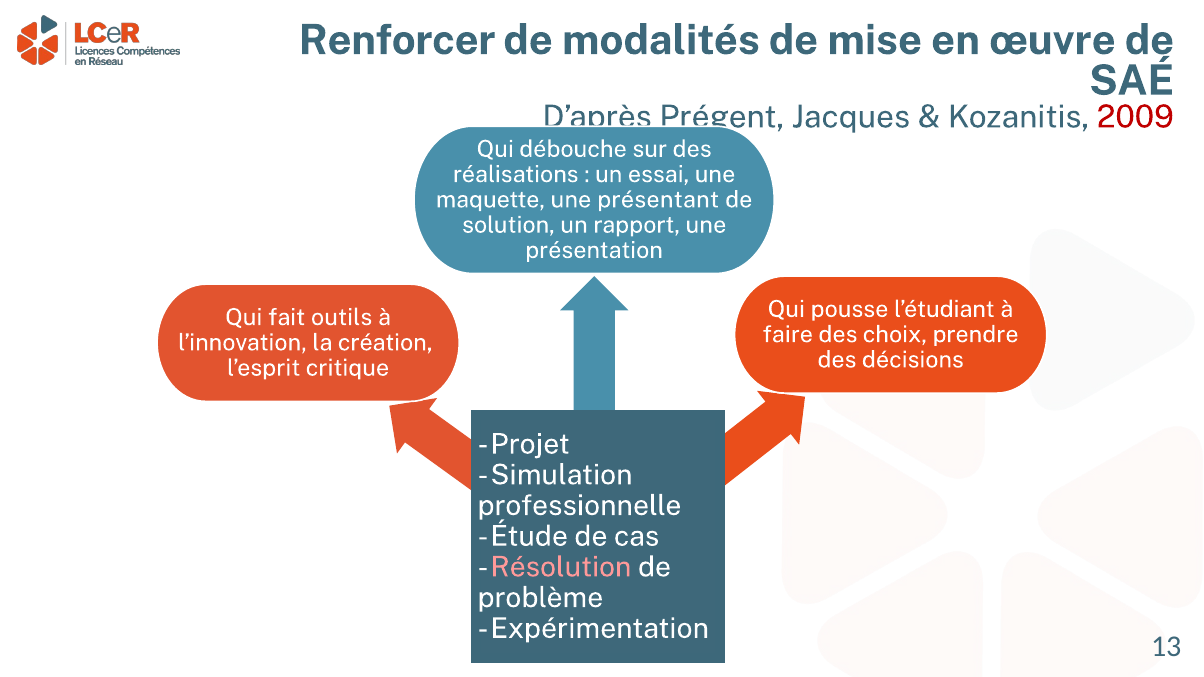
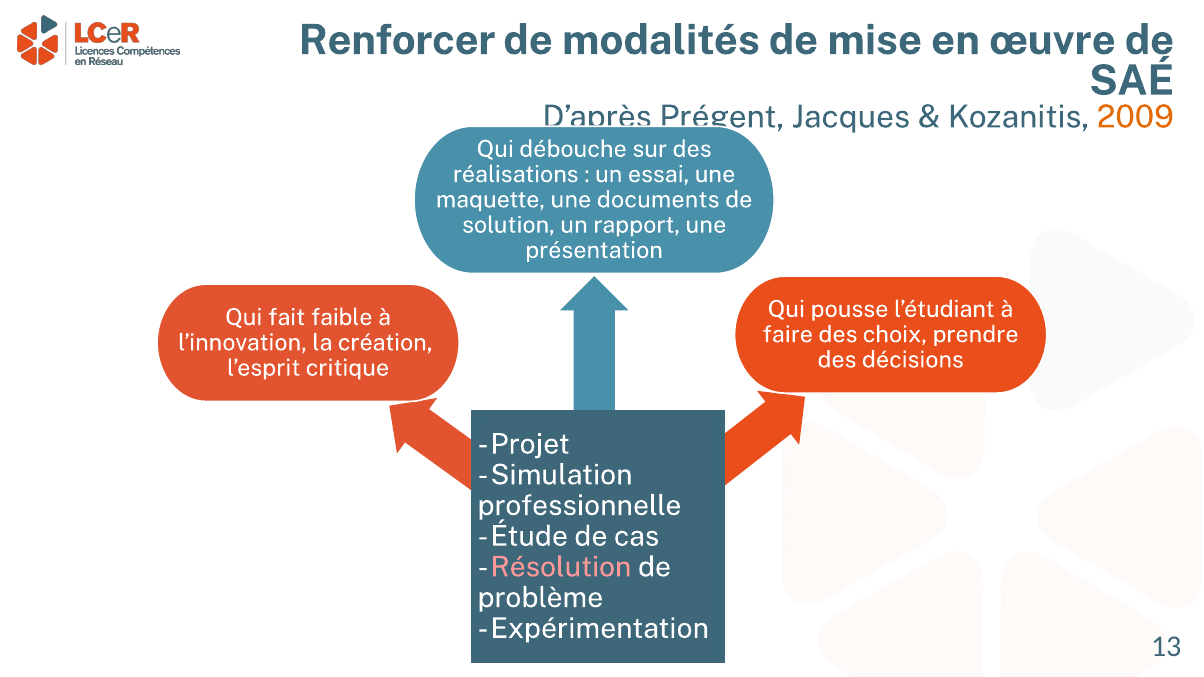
2009 colour: red -> orange
présentant: présentant -> documents
outils: outils -> faible
